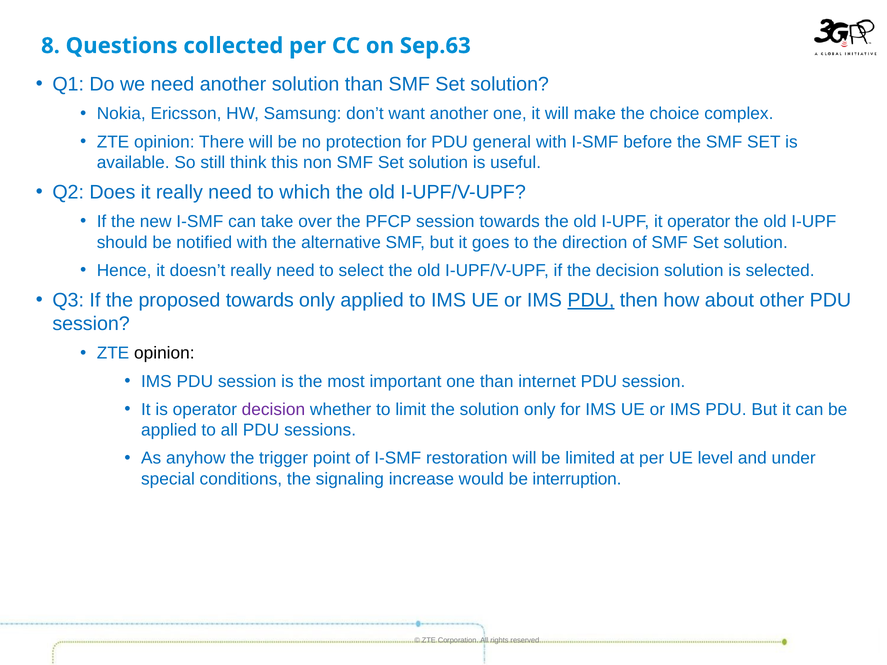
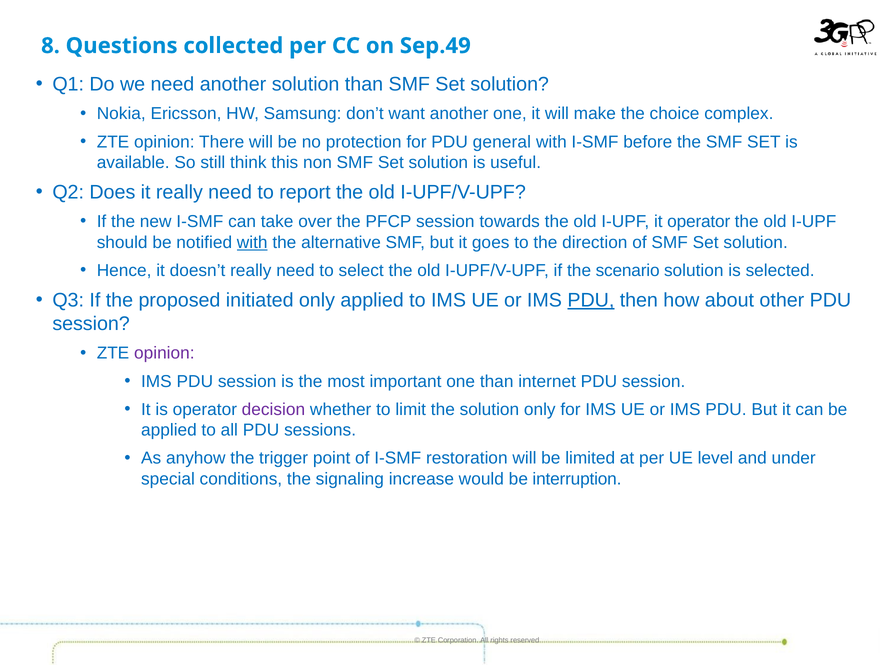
Sep.63: Sep.63 -> Sep.49
which: which -> report
with at (252, 242) underline: none -> present
the decision: decision -> scenario
proposed towards: towards -> initiated
opinion at (164, 353) colour: black -> purple
